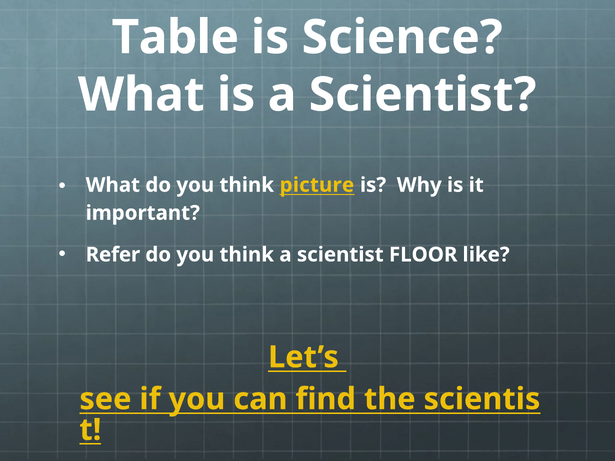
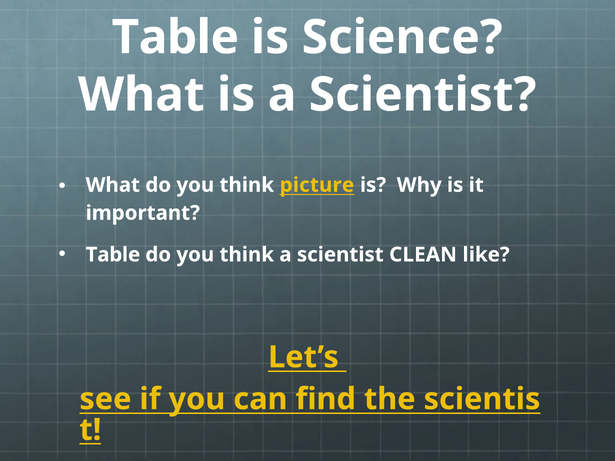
Refer at (113, 255): Refer -> Table
FLOOR: FLOOR -> CLEAN
